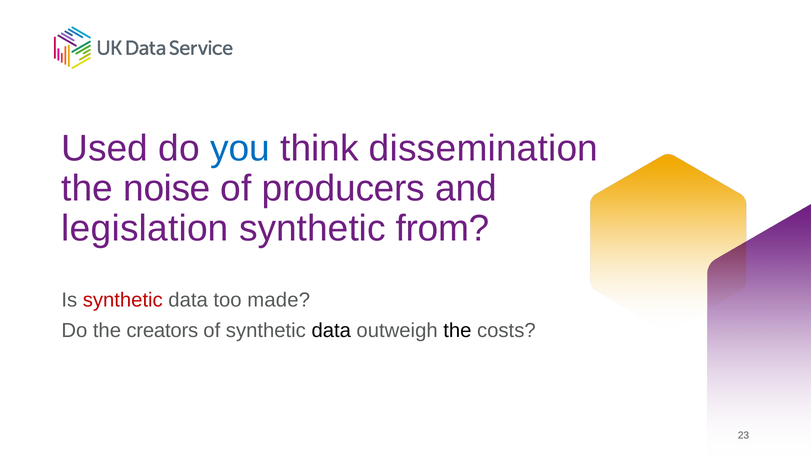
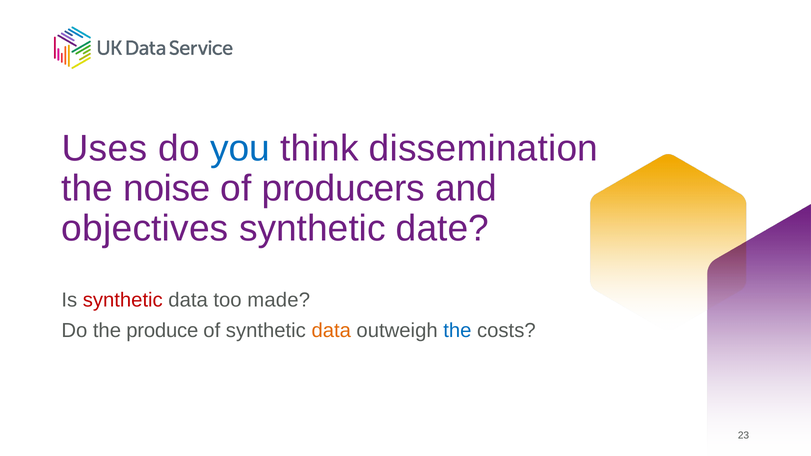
Used: Used -> Uses
legislation: legislation -> objectives
from: from -> date
creators: creators -> produce
data at (331, 331) colour: black -> orange
the at (457, 331) colour: black -> blue
